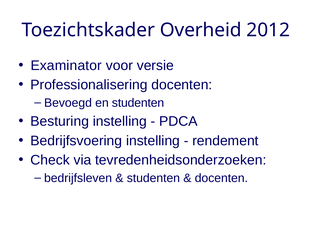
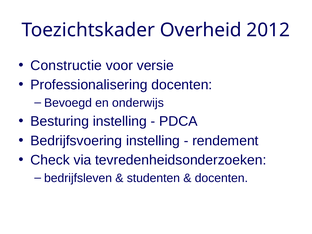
Examinator: Examinator -> Constructie
en studenten: studenten -> onderwijs
